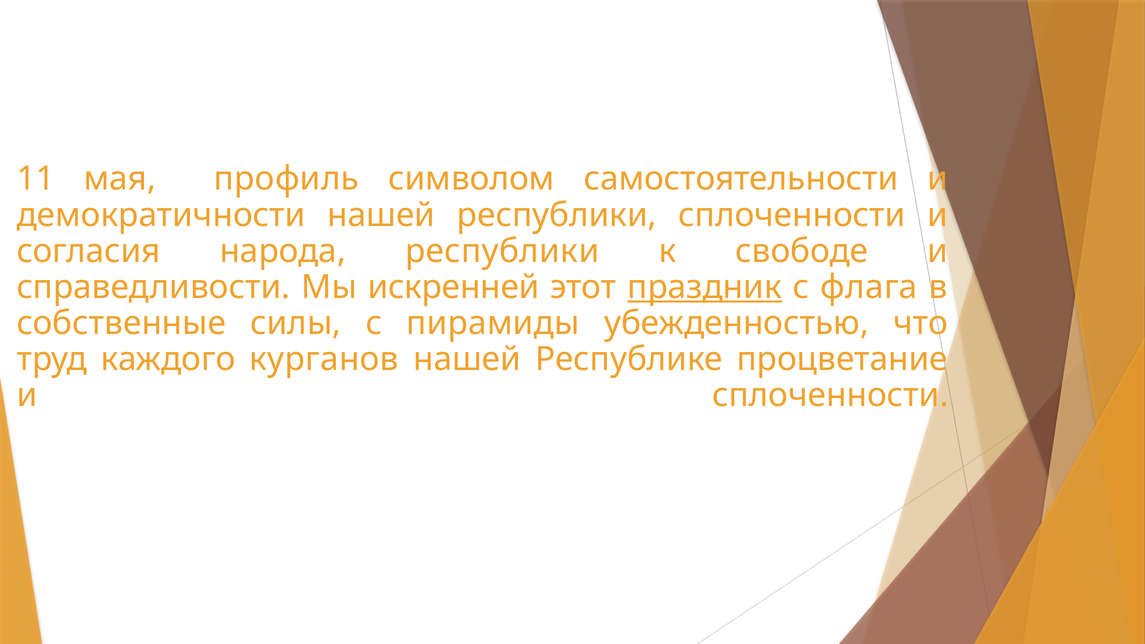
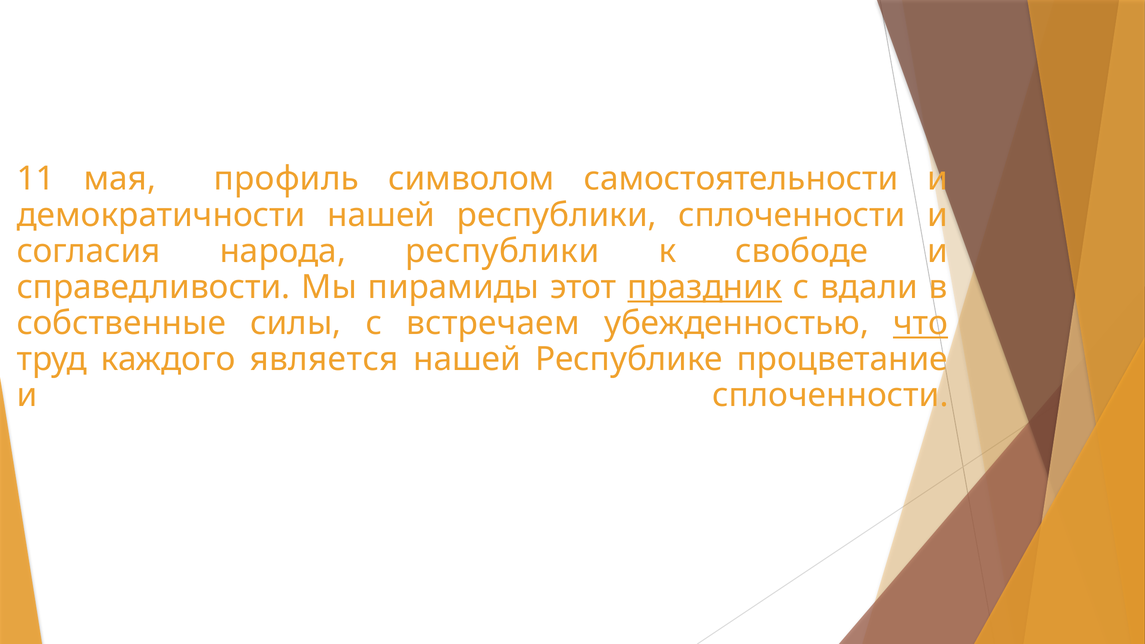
искренней: искренней -> пирамиды
флага: флага -> вдали
пирамиды: пирамиды -> встречаем
что underline: none -> present
курганов: курганов -> является
